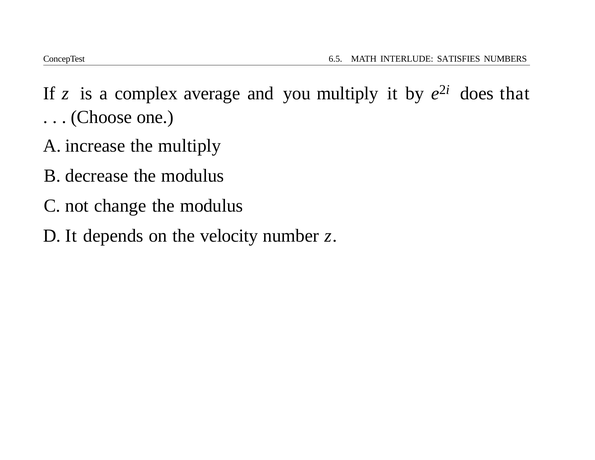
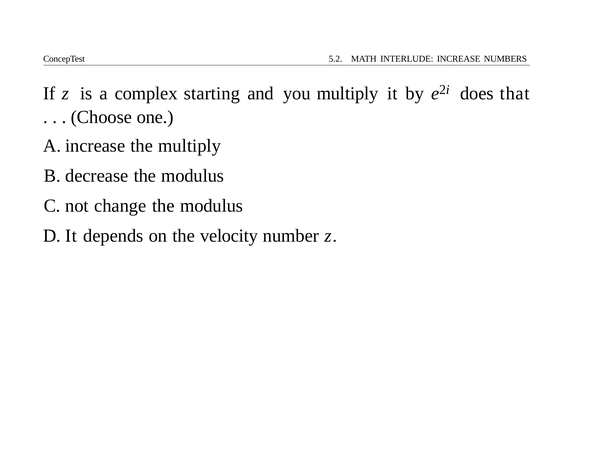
6.5: 6.5 -> 5.2
SATISFIES: SATISFIES -> INCREASE
average: average -> starting
